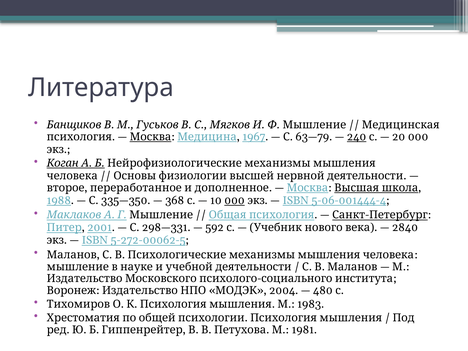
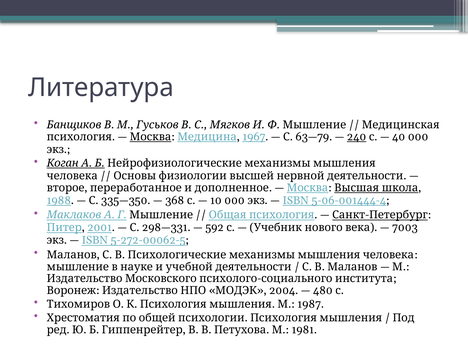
20: 20 -> 40
000 at (234, 200) underline: present -> none
2840: 2840 -> 7003
1983: 1983 -> 1987
